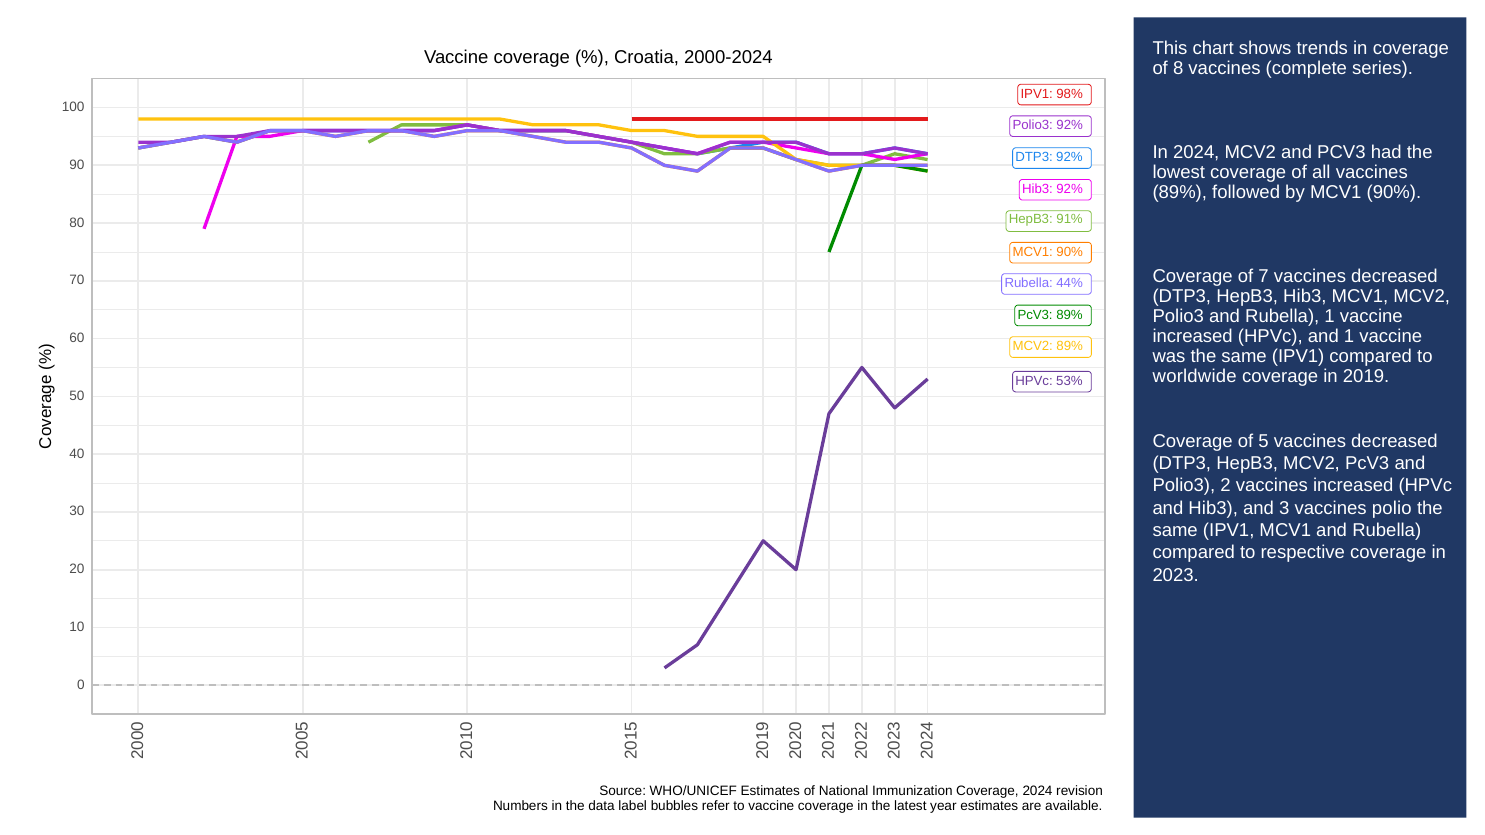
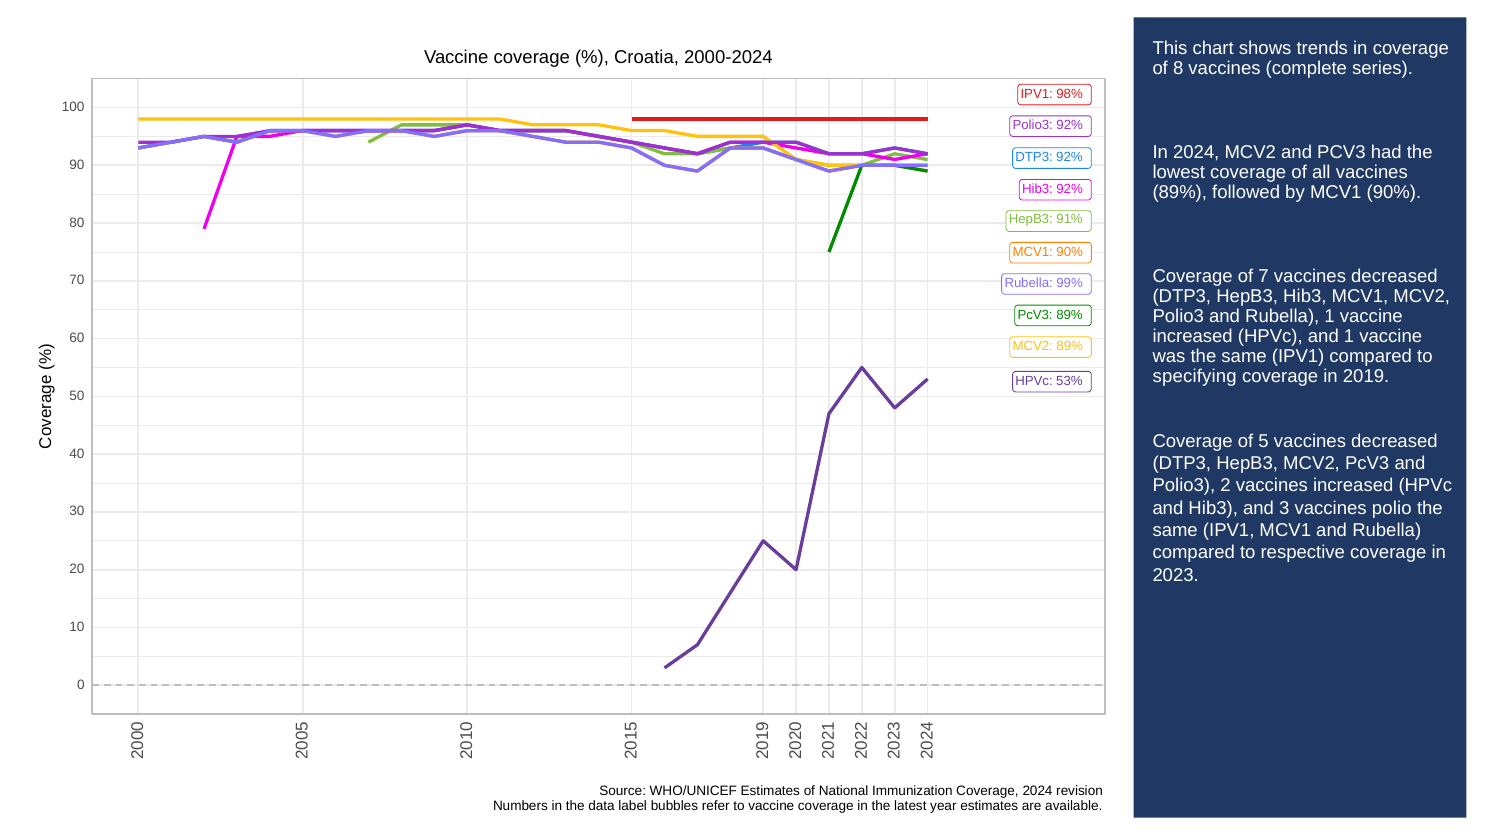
44%: 44% -> 99%
worldwide: worldwide -> specifying
